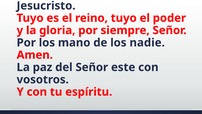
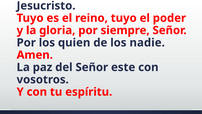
mano: mano -> quien
